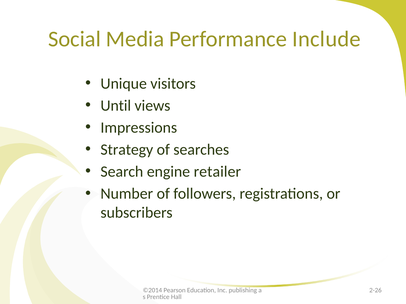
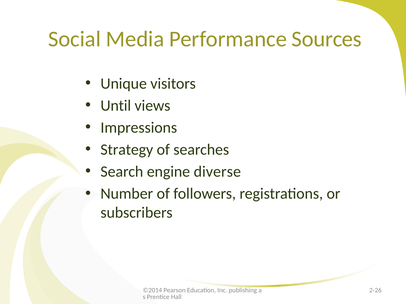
Include: Include -> Sources
retailer: retailer -> diverse
